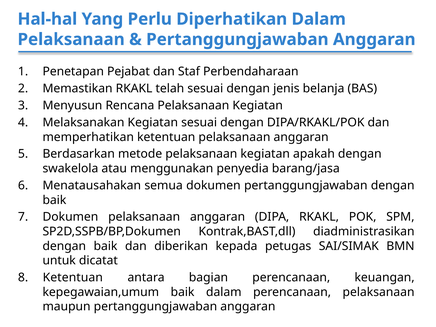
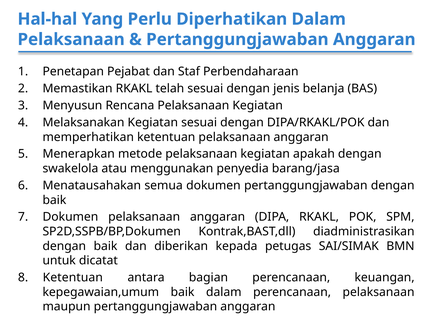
Berdasarkan: Berdasarkan -> Menerapkan
